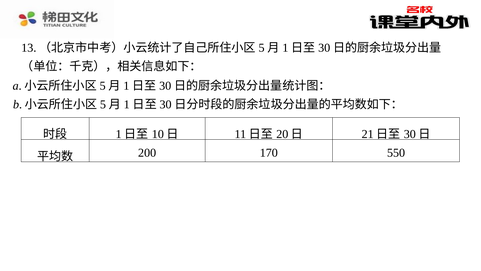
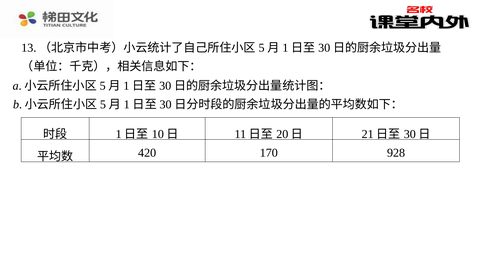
200: 200 -> 420
550: 550 -> 928
